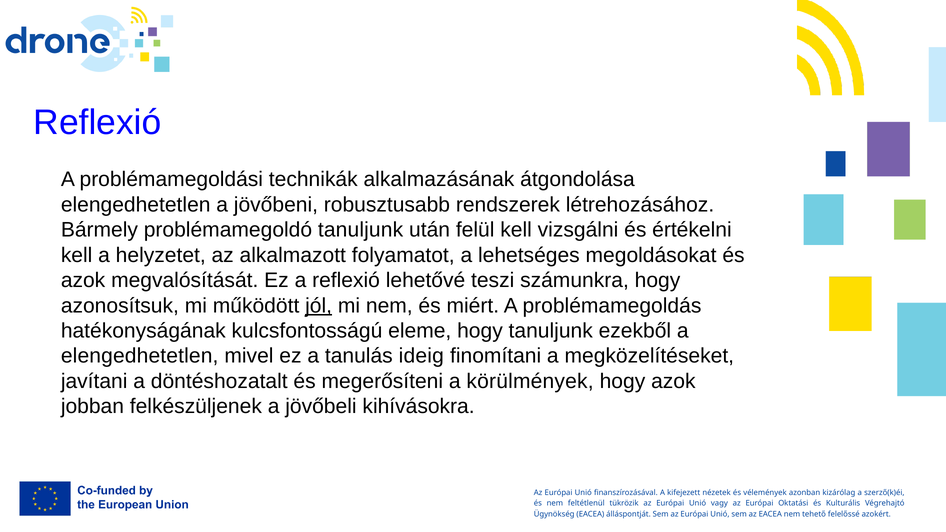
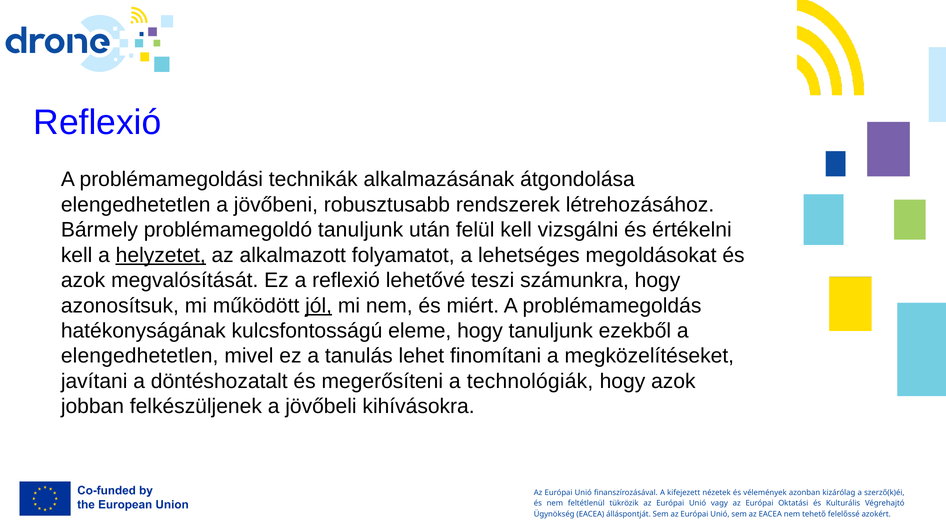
helyzetet underline: none -> present
ideig: ideig -> lehet
körülmények: körülmények -> technológiák
